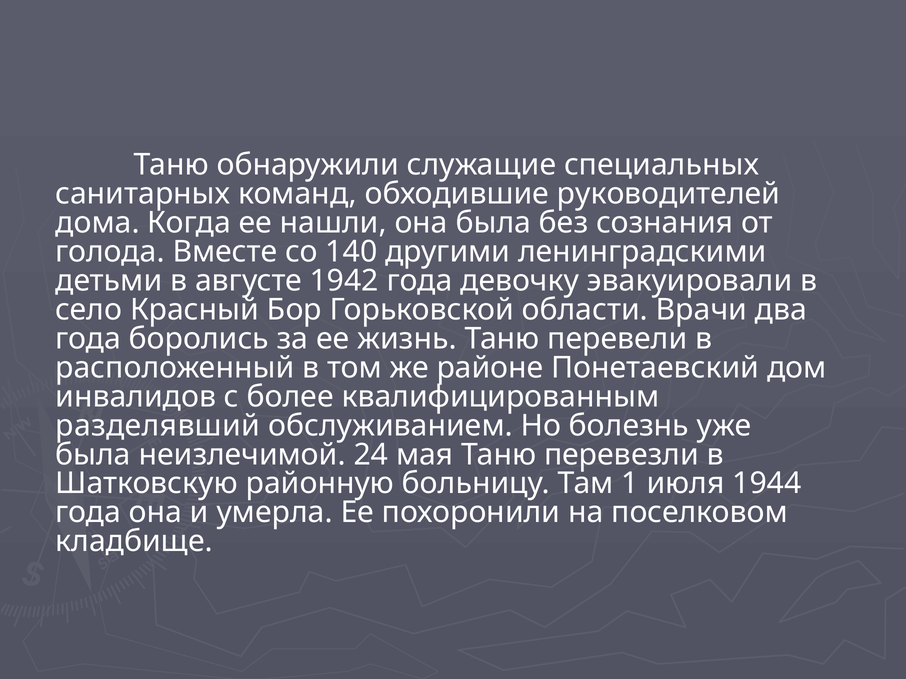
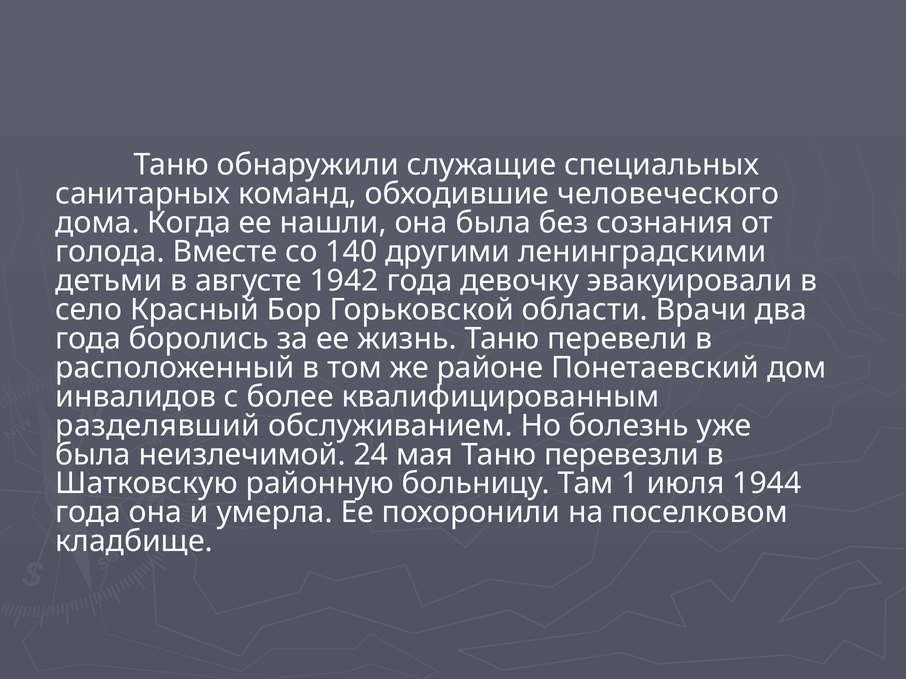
руководителей: руководителей -> человеческого
